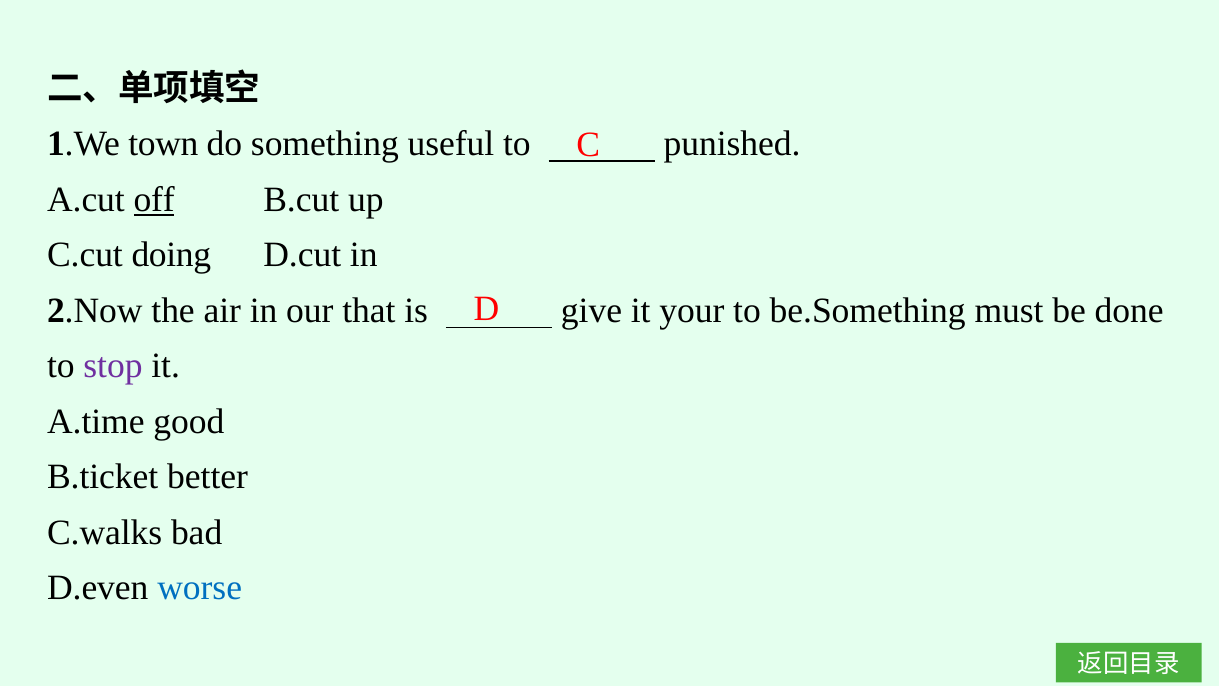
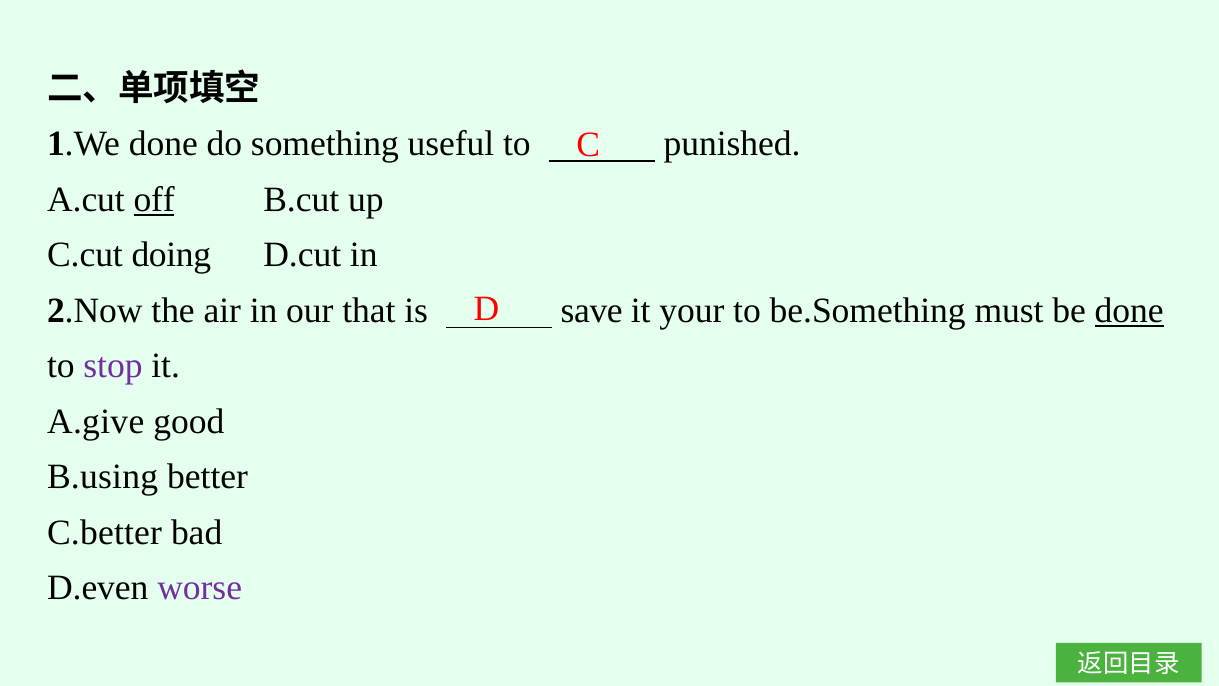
1.We town: town -> done
give: give -> save
done at (1129, 310) underline: none -> present
A.time: A.time -> A.give
B.ticket: B.ticket -> B.using
C.walks: C.walks -> C.better
worse colour: blue -> purple
